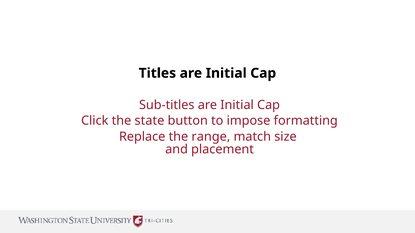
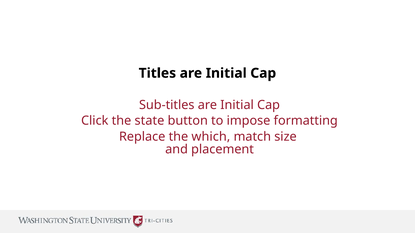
range: range -> which
